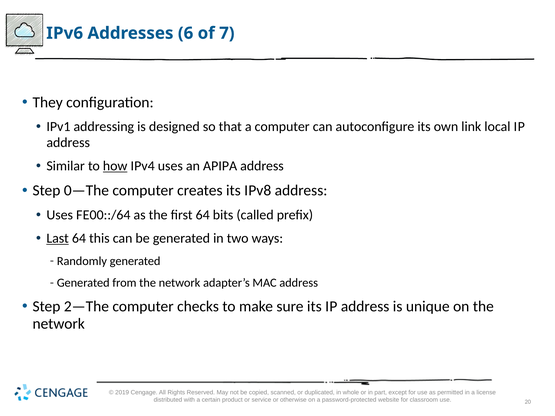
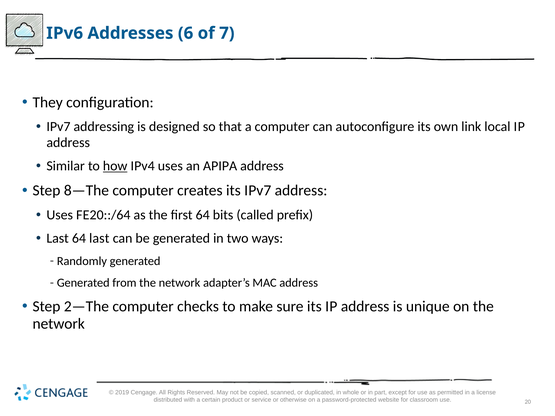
1 at (67, 127): 1 -> 7
0—The: 0—The -> 8—The
8 at (267, 191): 8 -> 7
0: 0 -> 2
Last at (58, 238) underline: present -> none
64 this: this -> last
